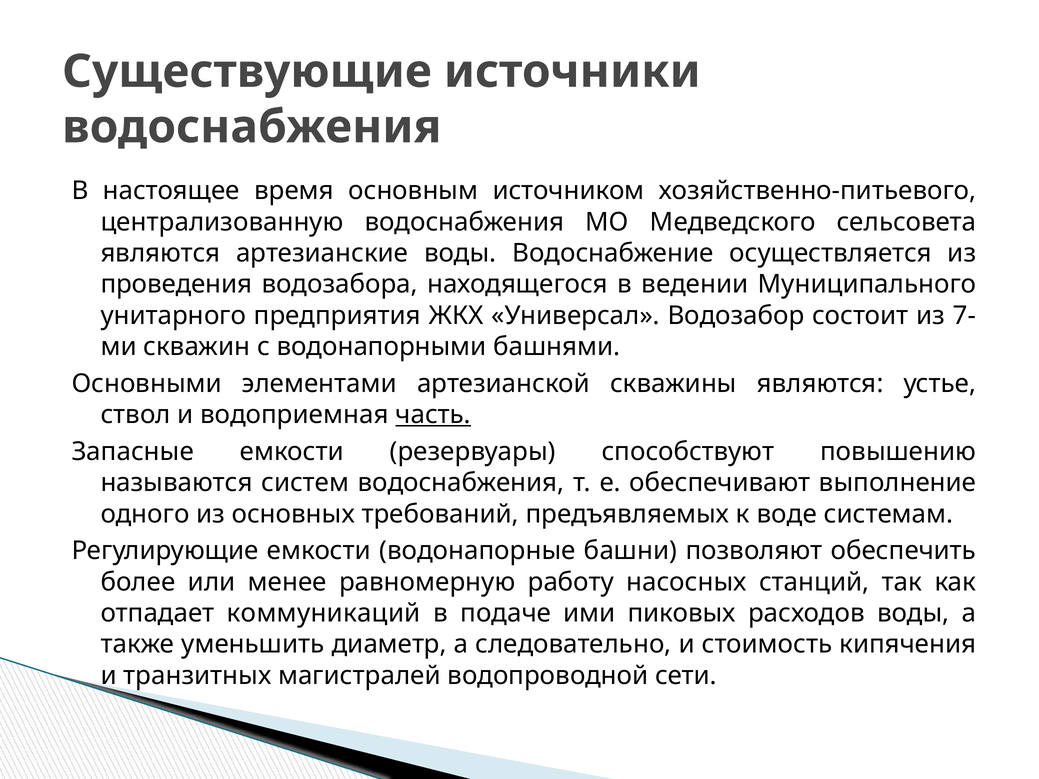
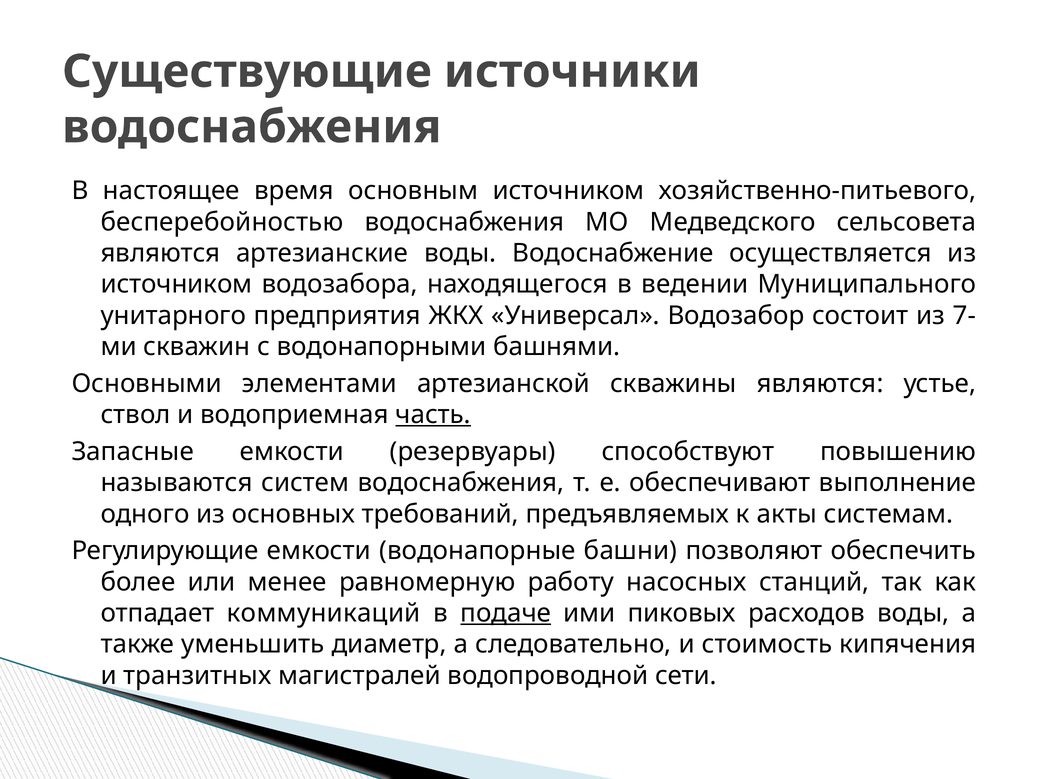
централизованную: централизованную -> бесперебойностью
проведения at (176, 284): проведения -> источником
воде: воде -> акты
подаче underline: none -> present
